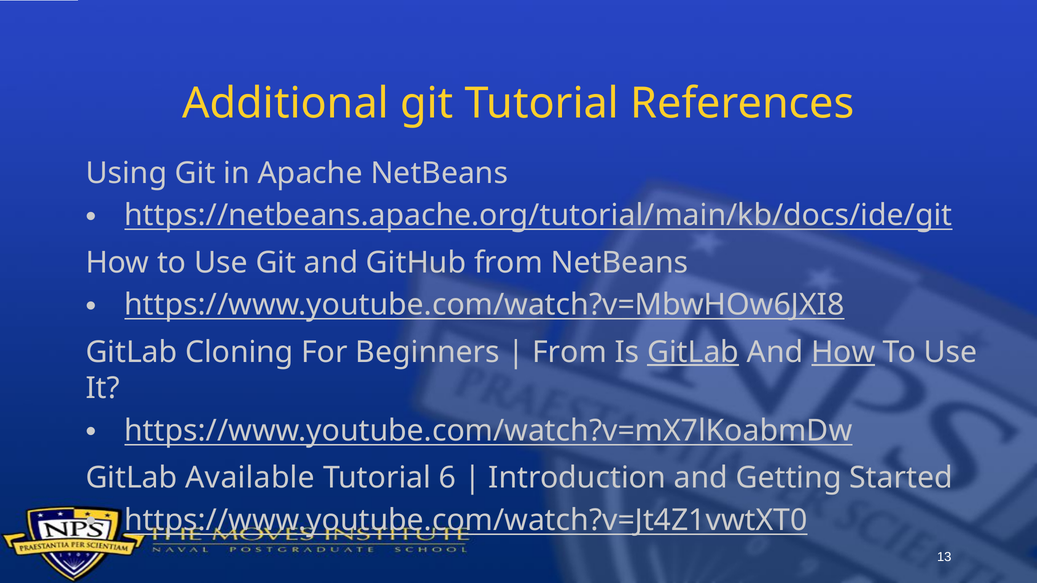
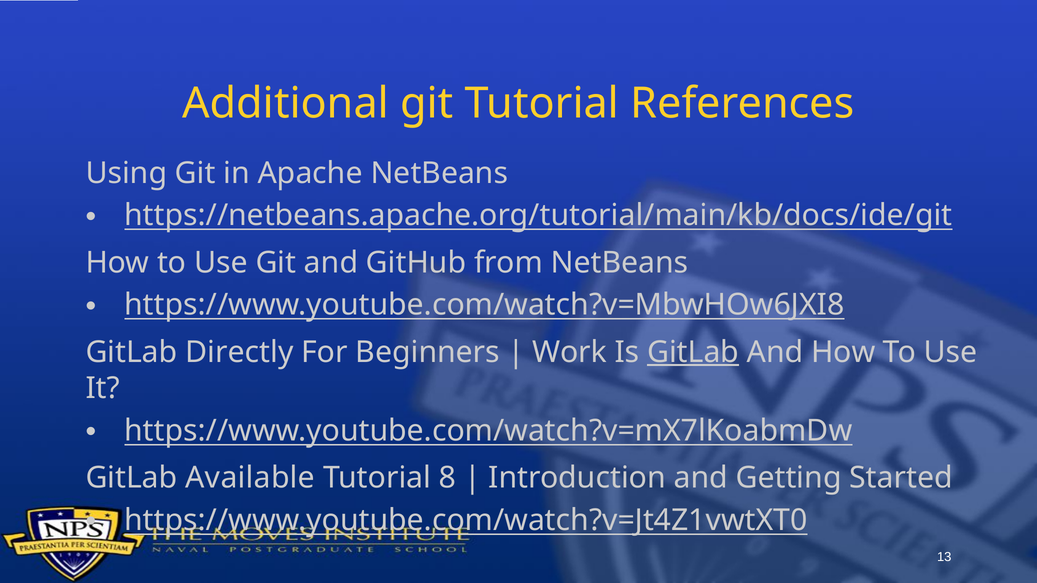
Cloning: Cloning -> Directly
From at (570, 352): From -> Work
How at (843, 352) underline: present -> none
6: 6 -> 8
